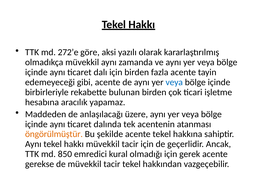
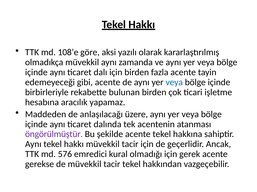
272’e: 272’e -> 108’e
öngörülmüştür colour: orange -> purple
850: 850 -> 576
